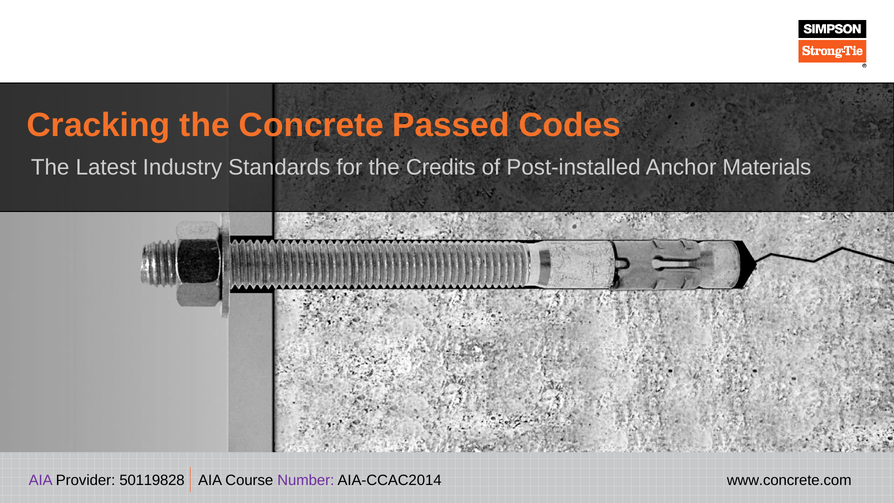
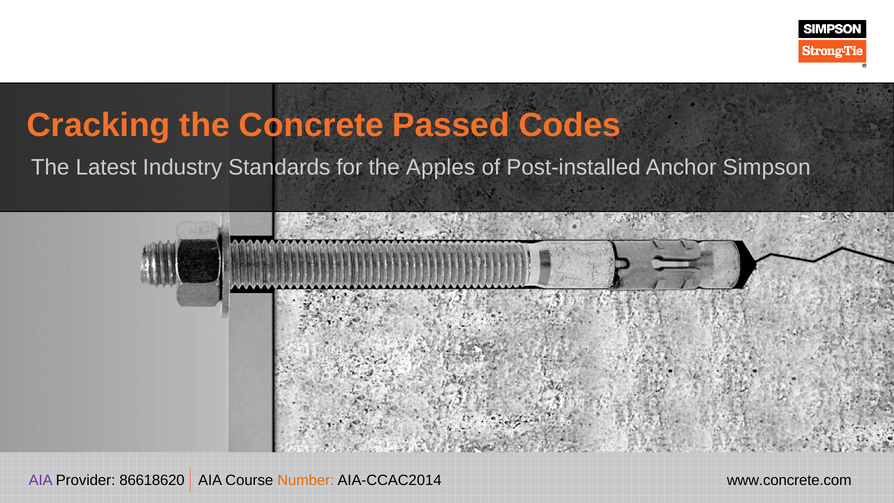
Credits: Credits -> Apples
Materials: Materials -> Simpson
50119828: 50119828 -> 86618620
Number colour: purple -> orange
